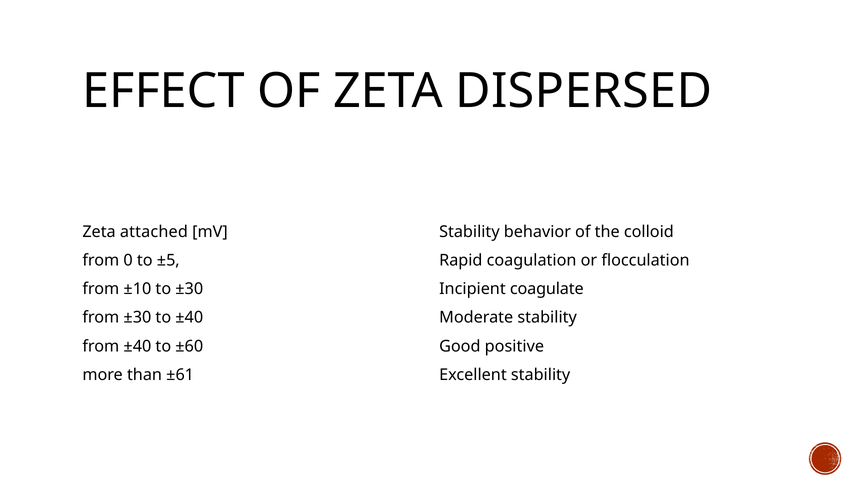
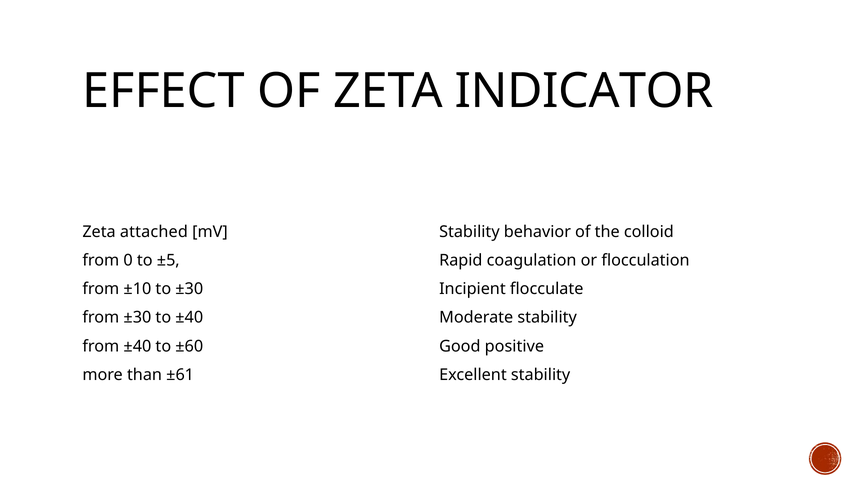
DISPERSED: DISPERSED -> INDICATOR
coagulate: coagulate -> flocculate
